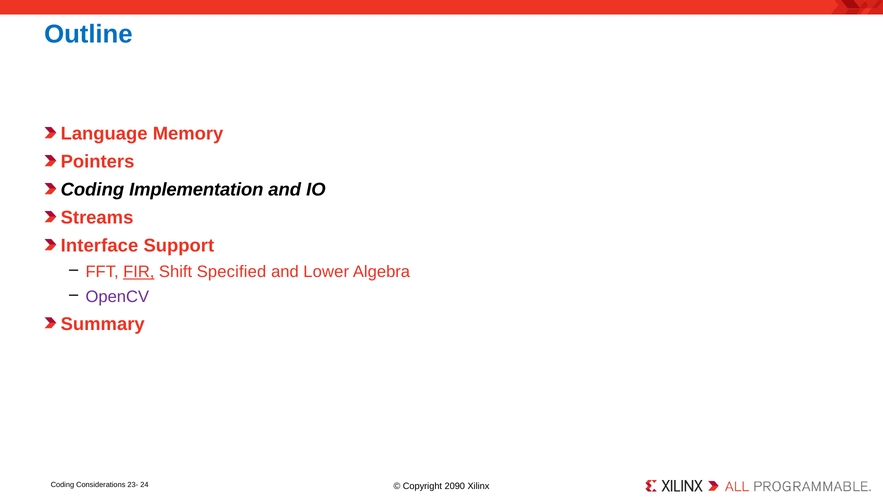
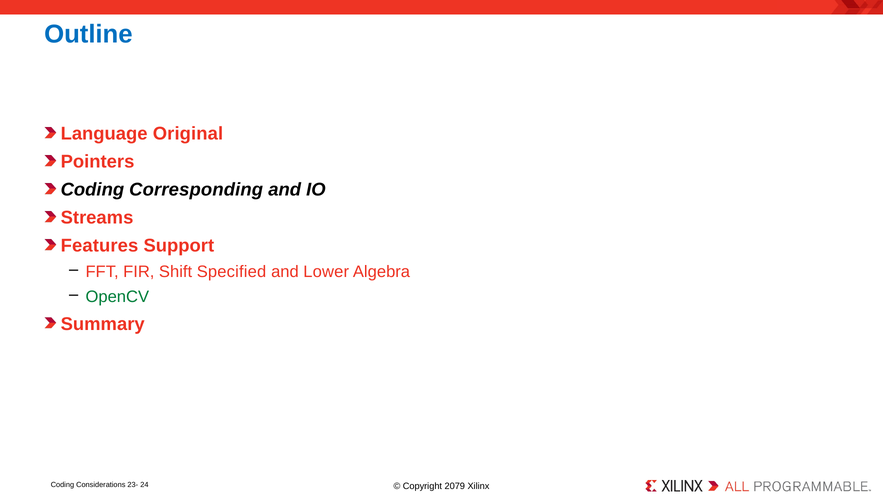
Memory: Memory -> Original
Implementation: Implementation -> Corresponding
Interface: Interface -> Features
FIR underline: present -> none
OpenCV colour: purple -> green
2090: 2090 -> 2079
